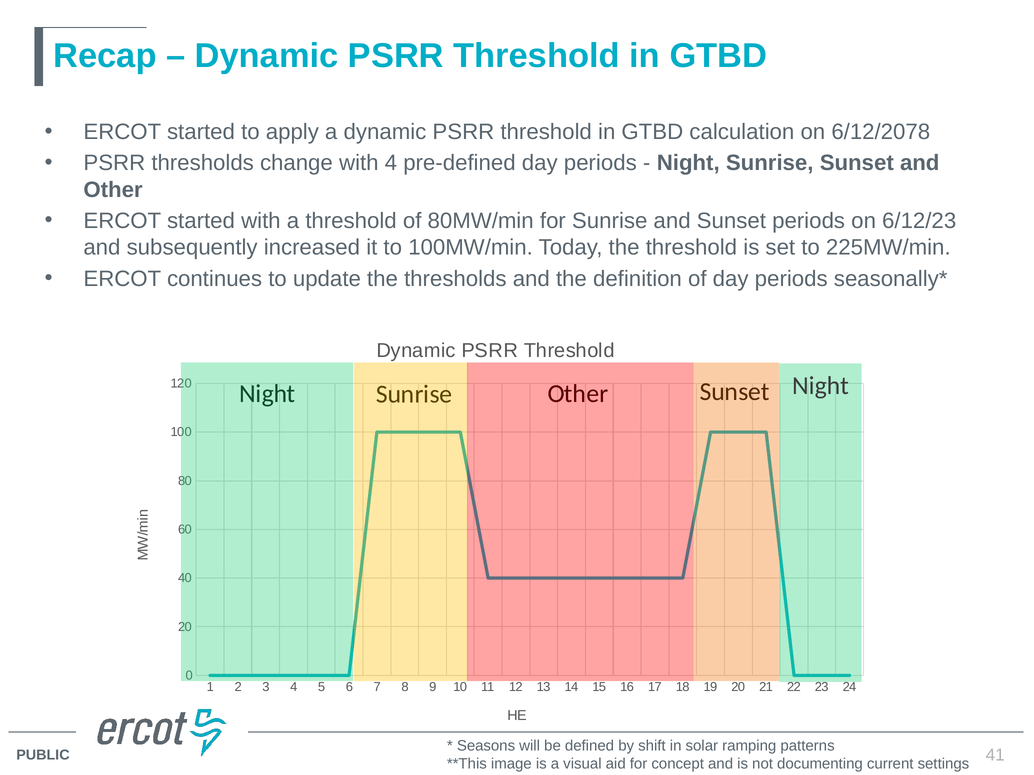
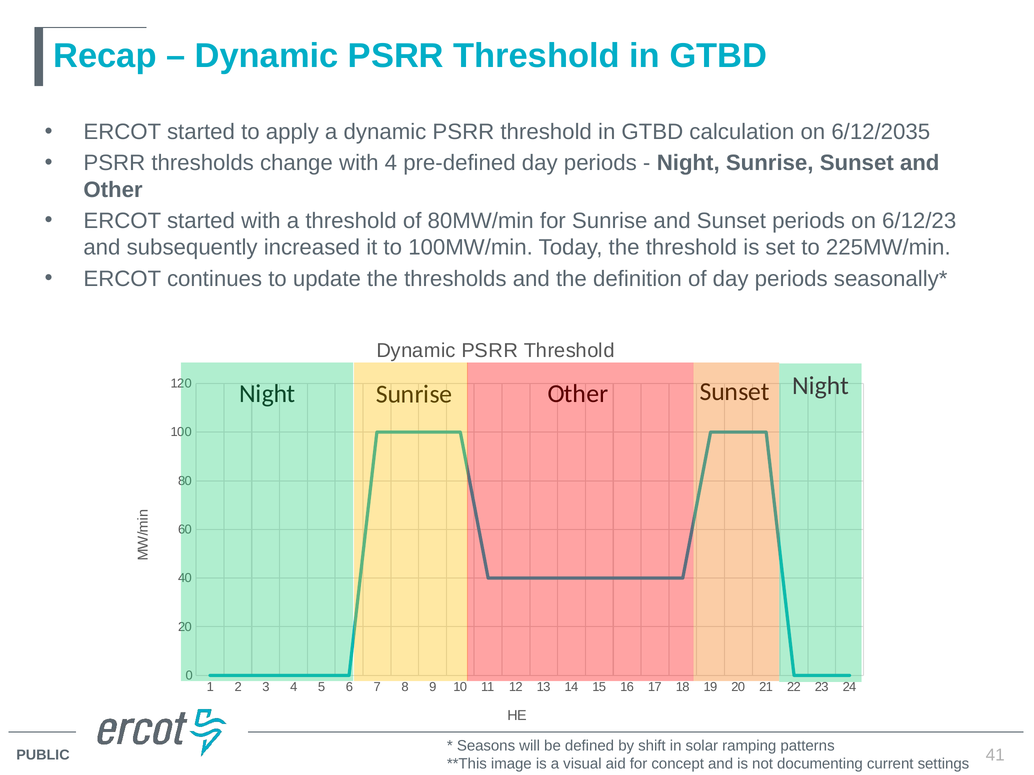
6/12/2078: 6/12/2078 -> 6/12/2035
